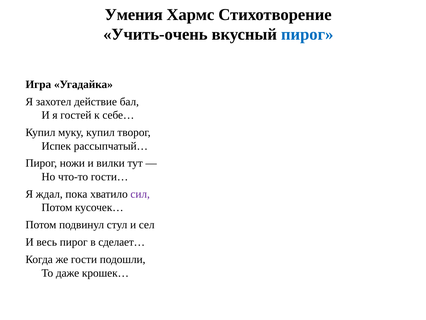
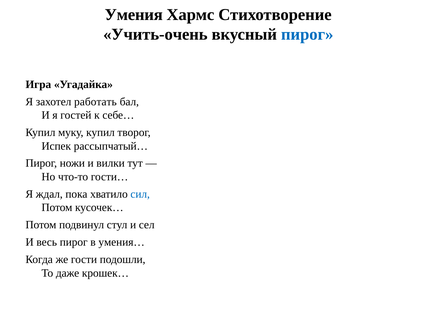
действие: действие -> работать
сил colour: purple -> blue
сделает…: сделает… -> умения…
